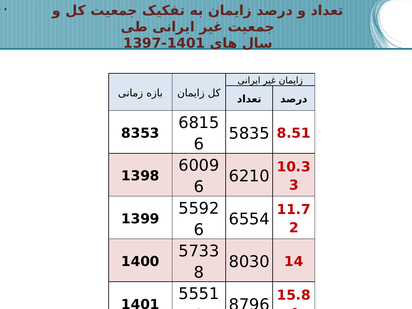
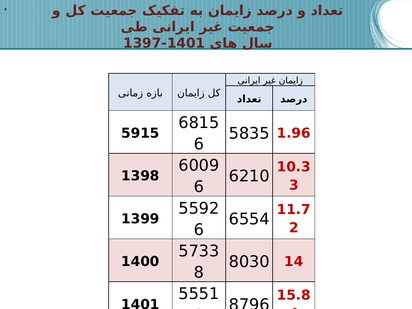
8.51: 8.51 -> 1.96
8353: 8353 -> 5915
